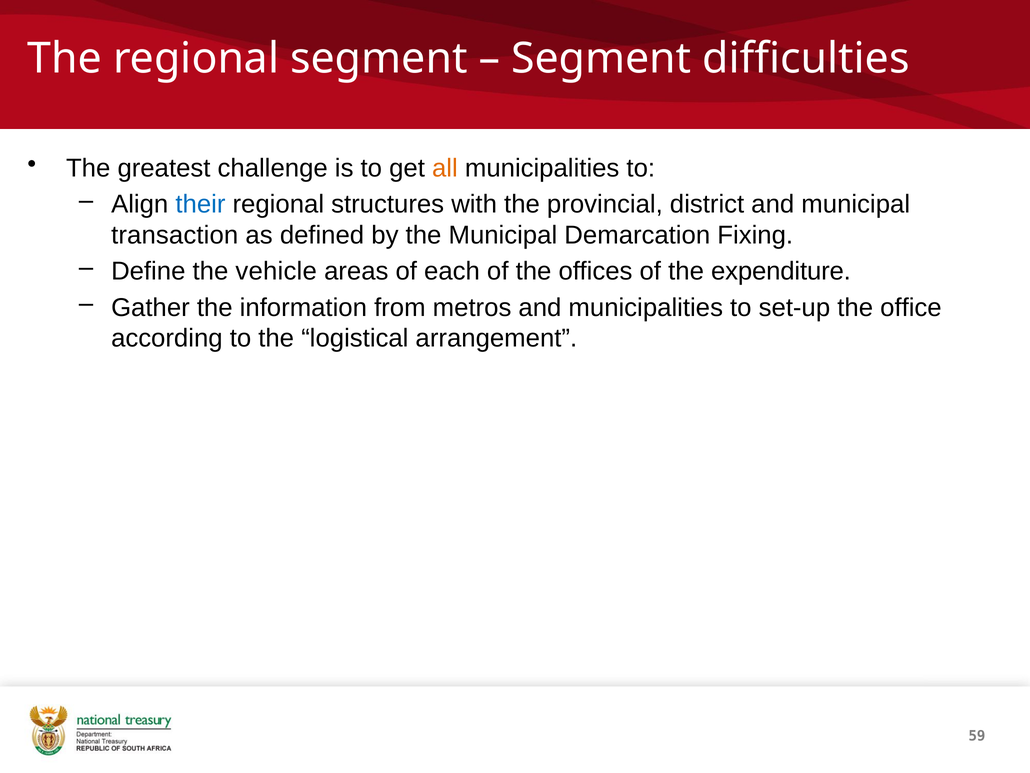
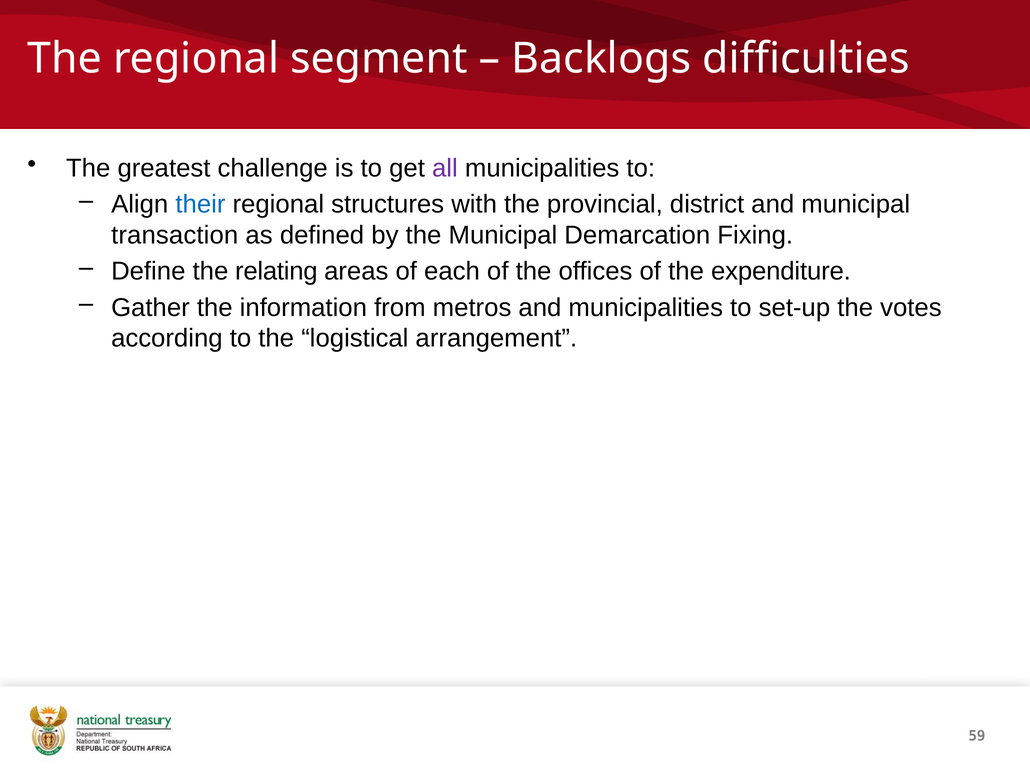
Segment at (601, 59): Segment -> Backlogs
all colour: orange -> purple
vehicle: vehicle -> relating
office: office -> votes
